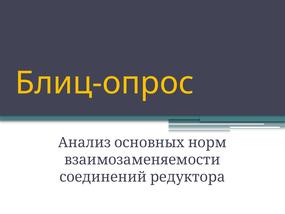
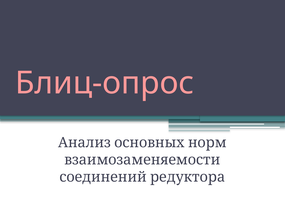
Блиц-опрос colour: yellow -> pink
